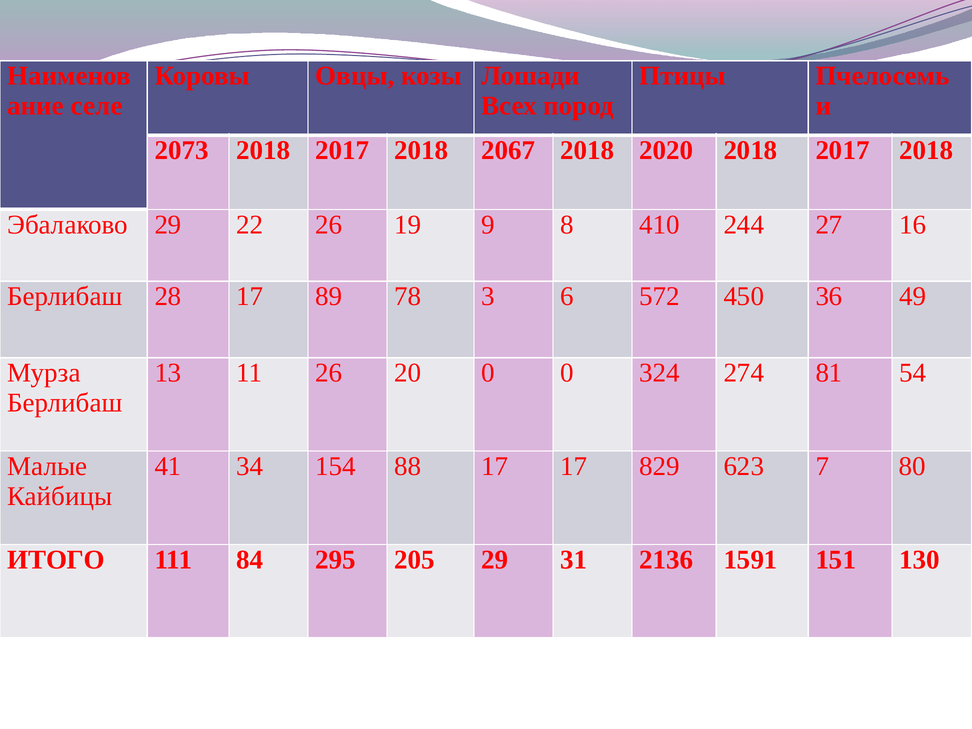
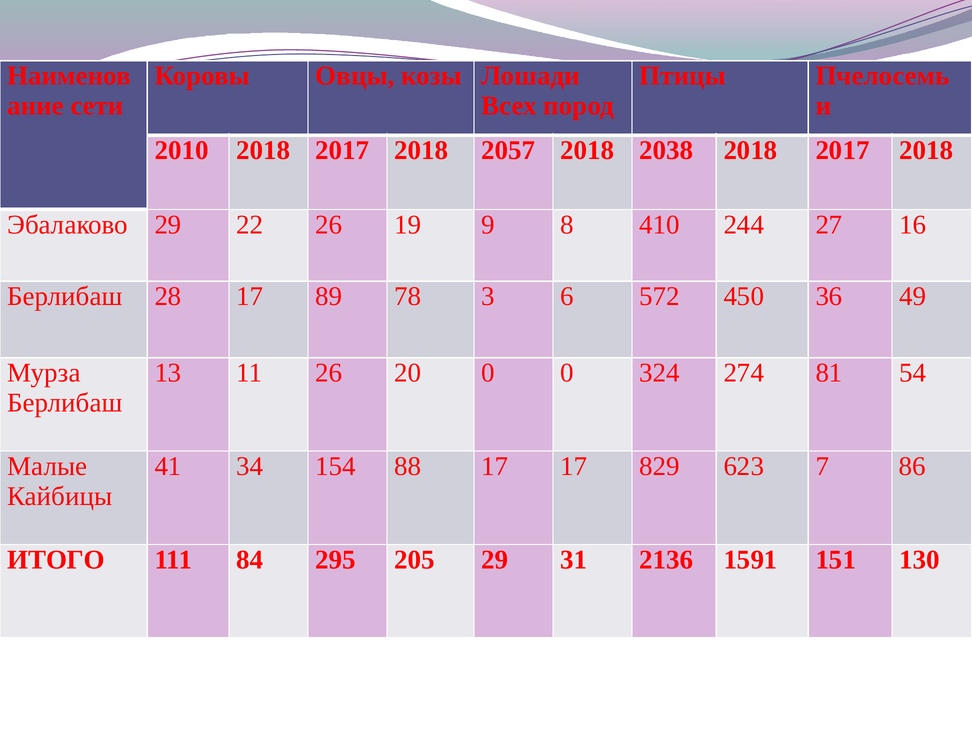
селе: селе -> сети
2073: 2073 -> 2010
2067: 2067 -> 2057
2020: 2020 -> 2038
80: 80 -> 86
